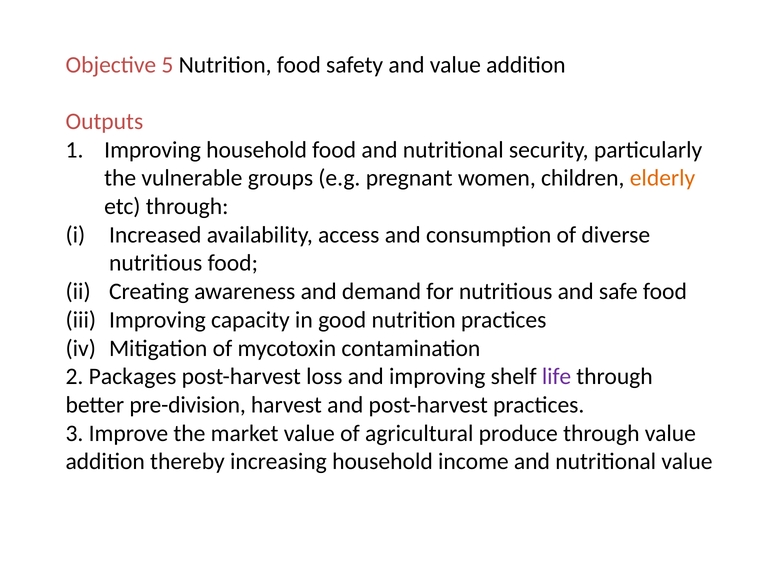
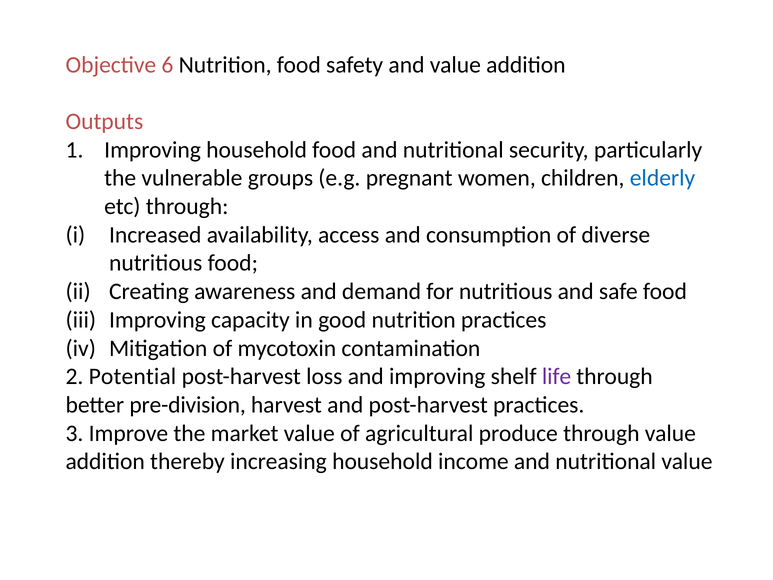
5: 5 -> 6
elderly colour: orange -> blue
Packages: Packages -> Potential
